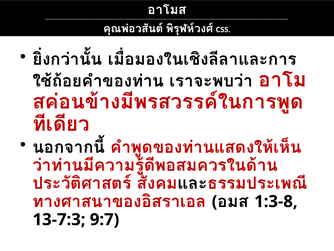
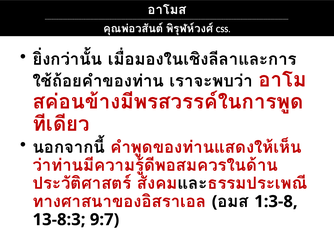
13-7:3: 13-7:3 -> 13-8:3
